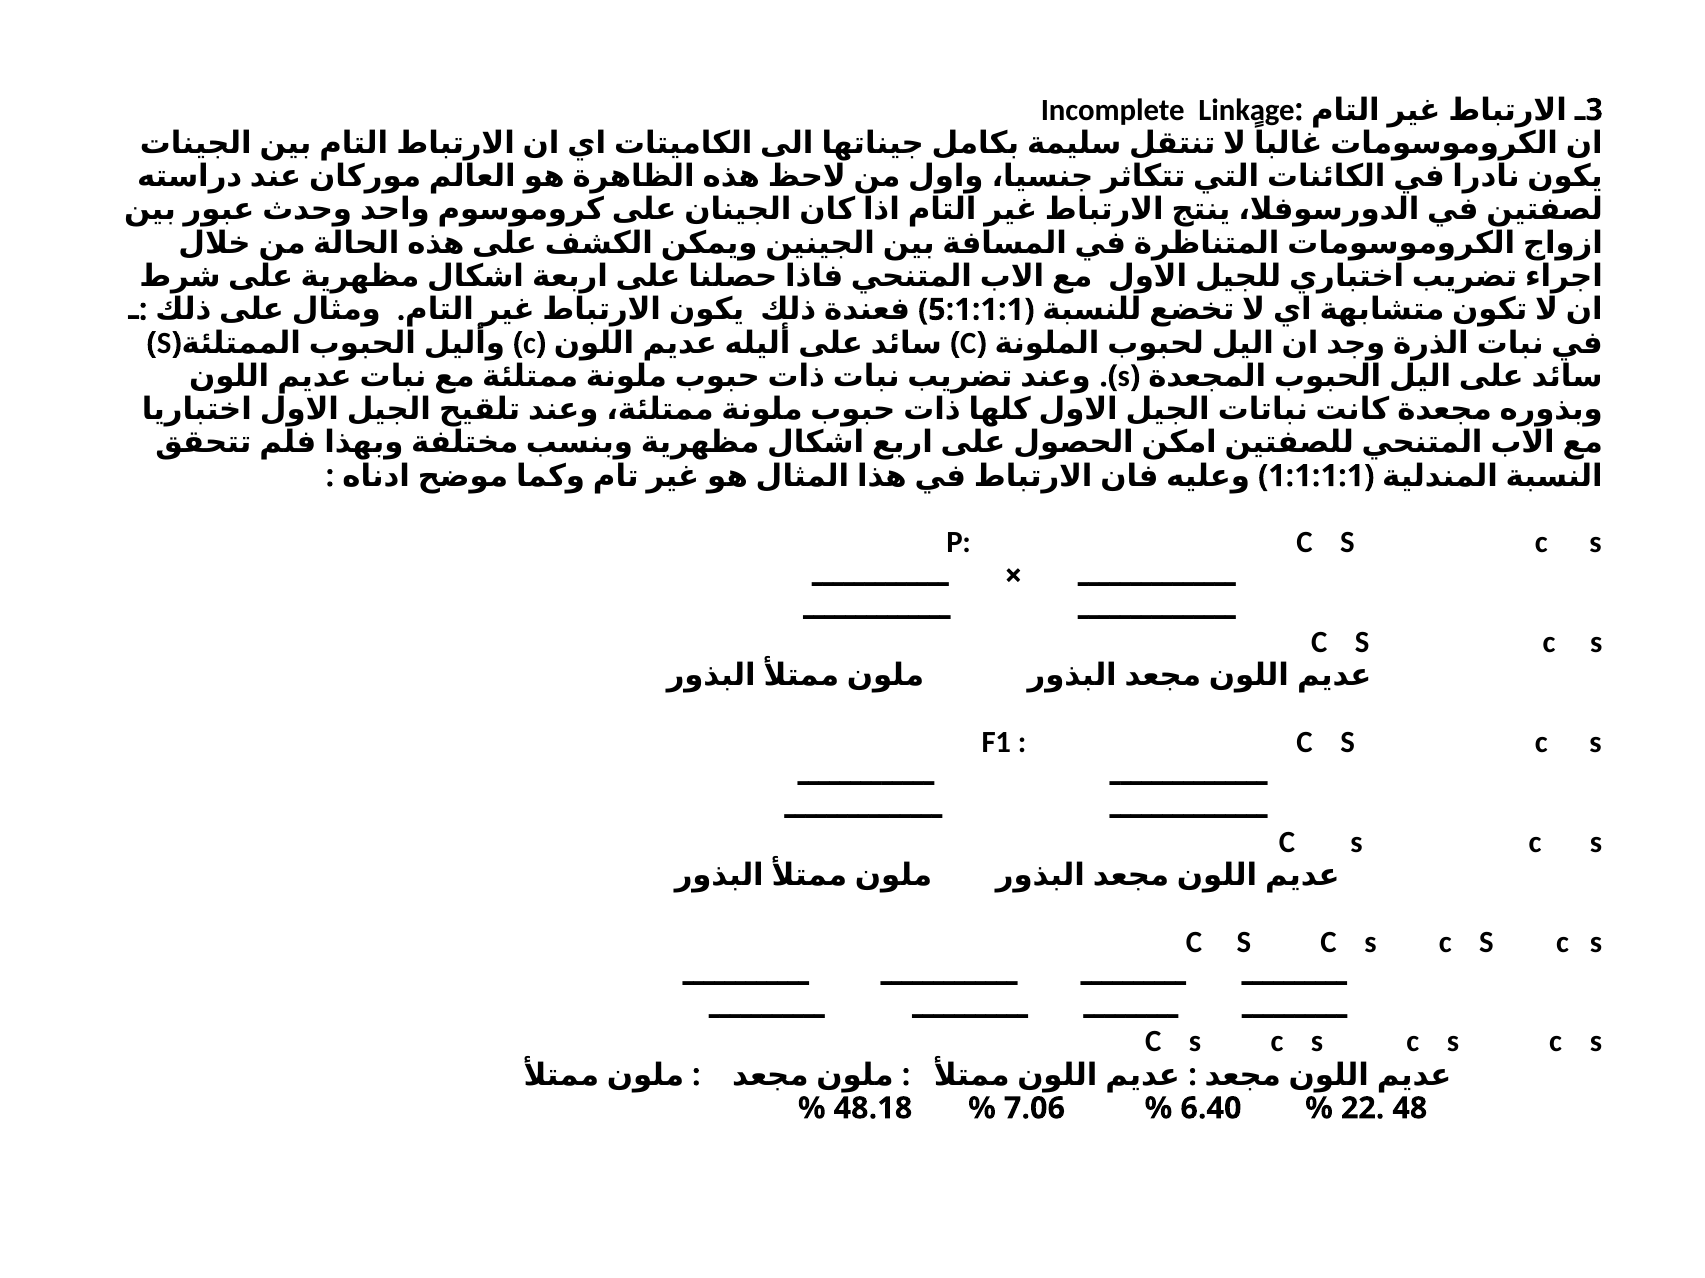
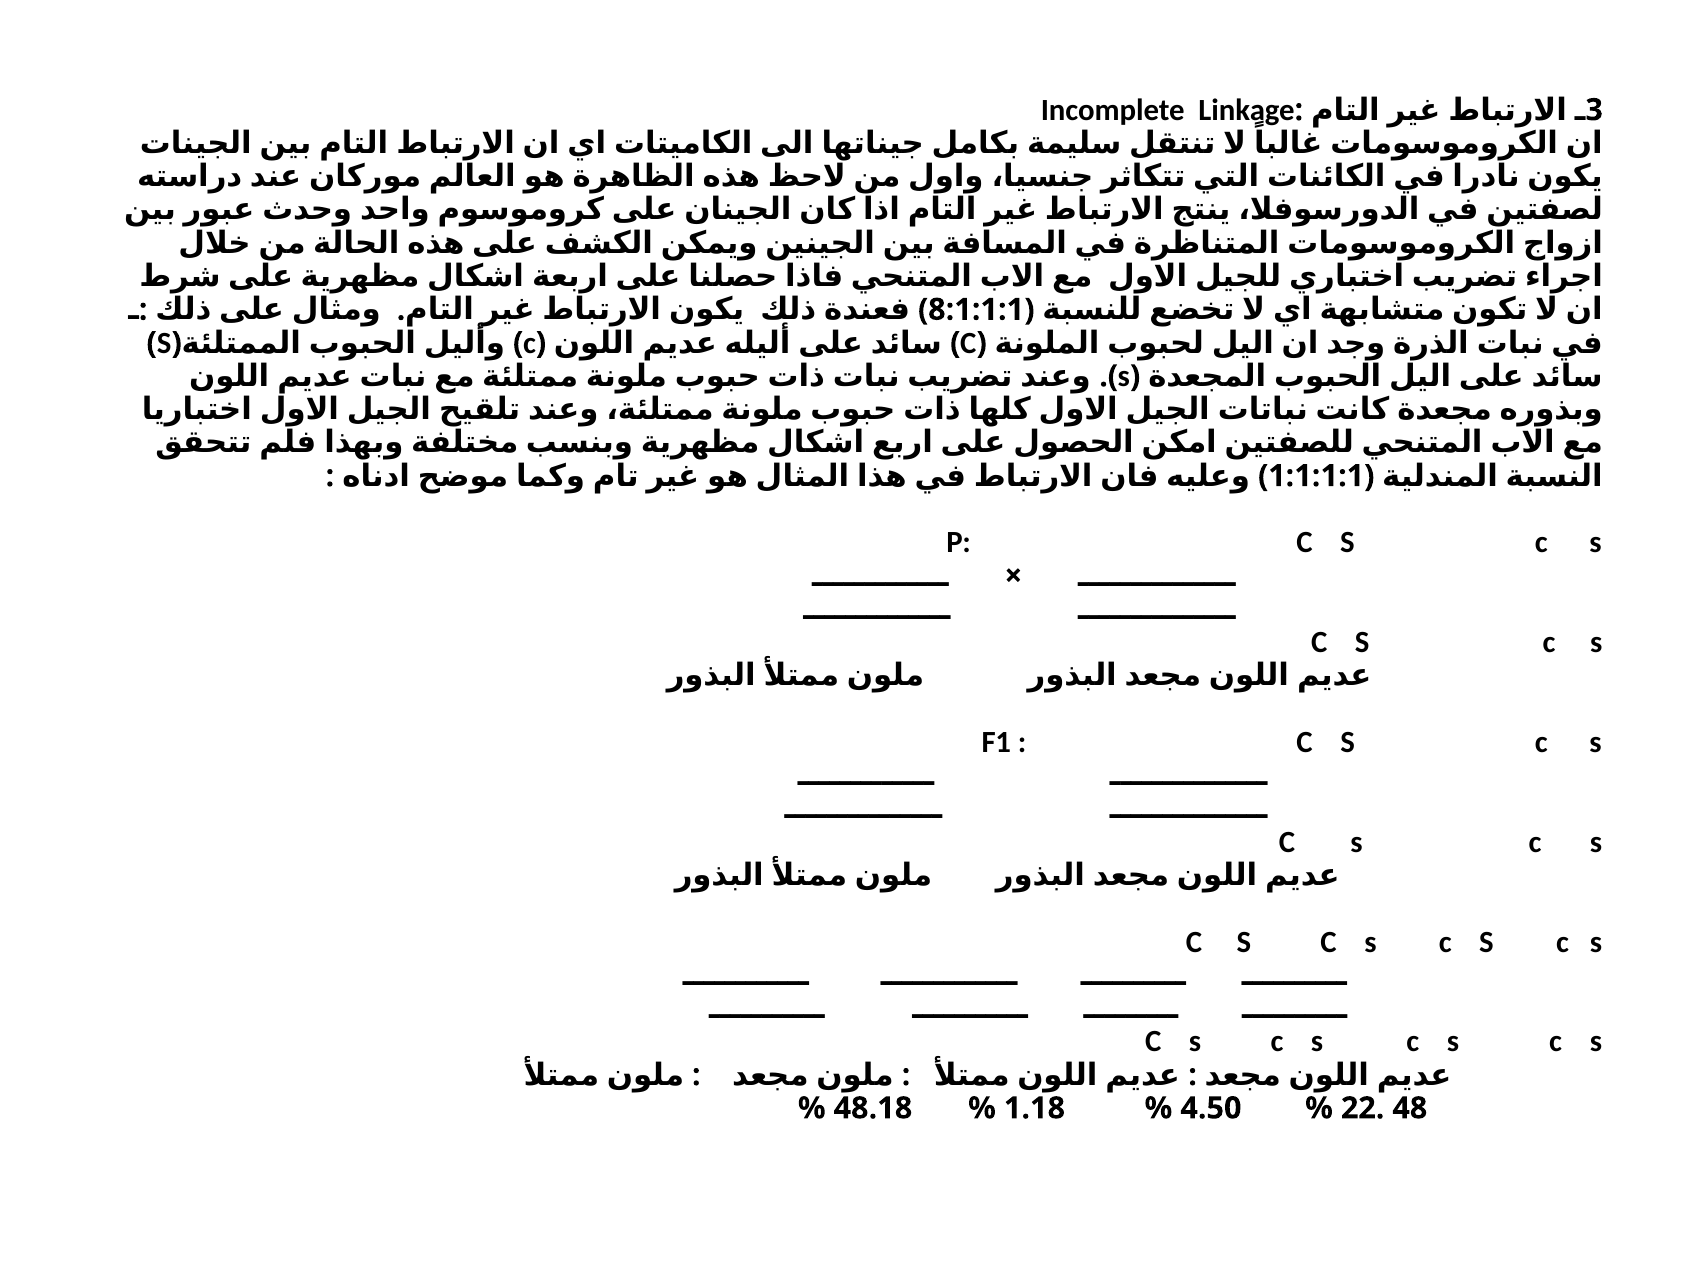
5:1:1:1: 5:1:1:1 -> 8:1:1:1
7.06: 7.06 -> 1.18
6.40: 6.40 -> 4.50
